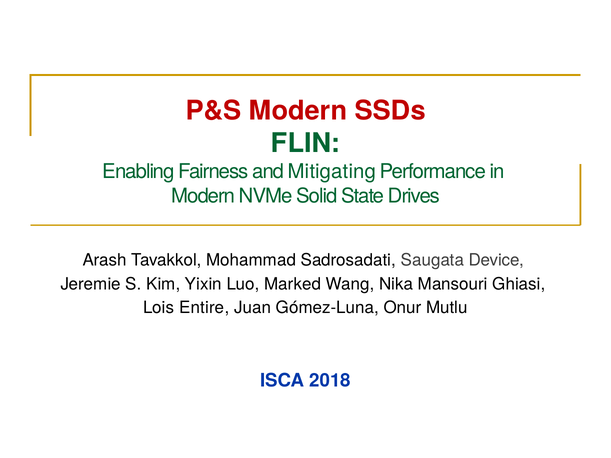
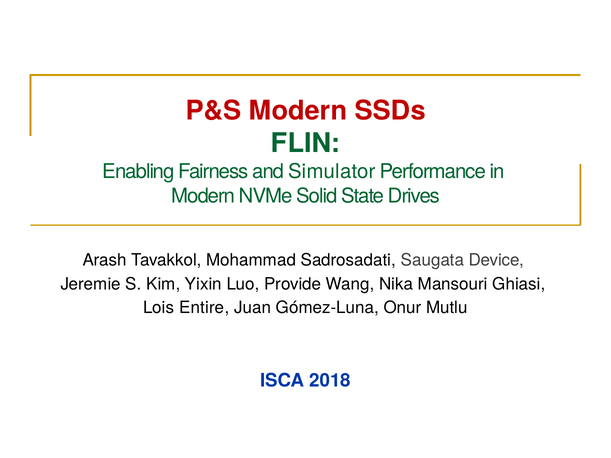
Mitigating: Mitigating -> Simulator
Marked: Marked -> Provide
